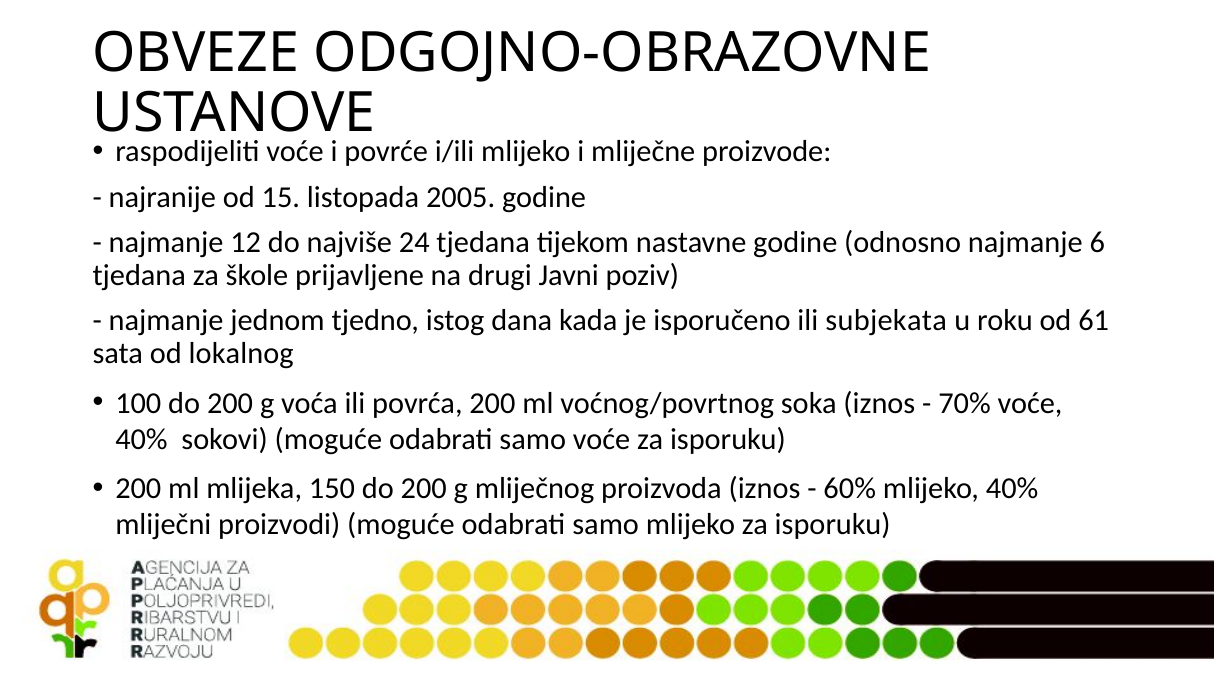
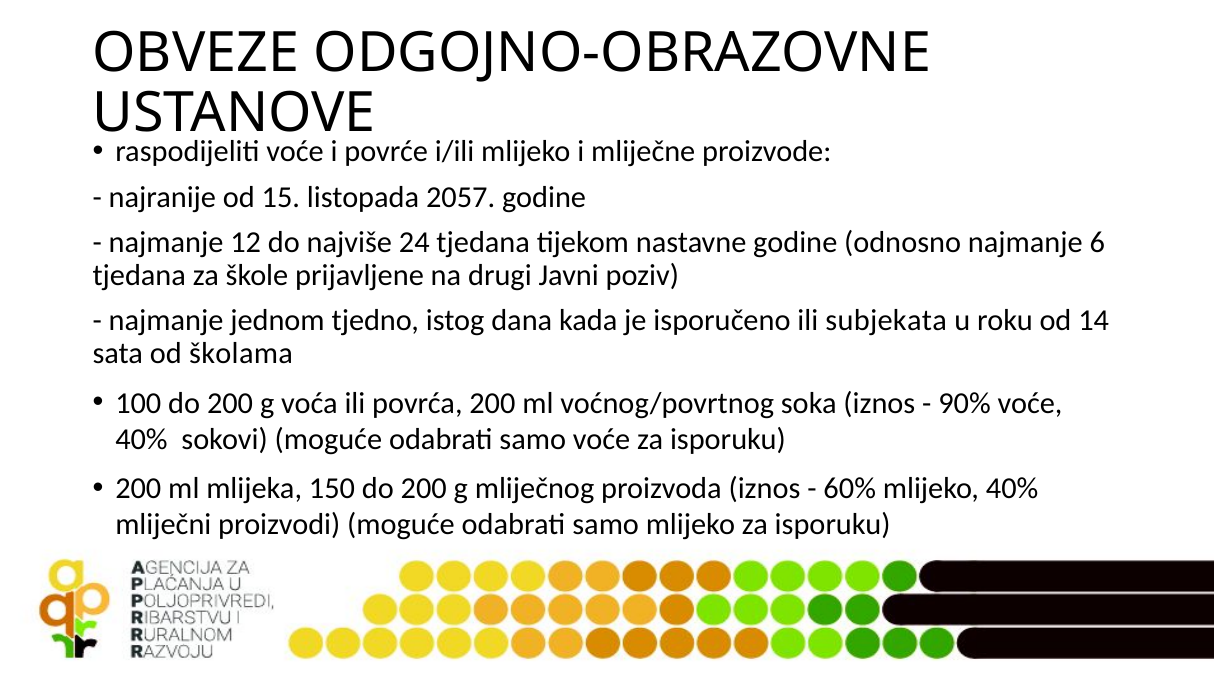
2005: 2005 -> 2057
61: 61 -> 14
lokalnog: lokalnog -> školama
70%: 70% -> 90%
